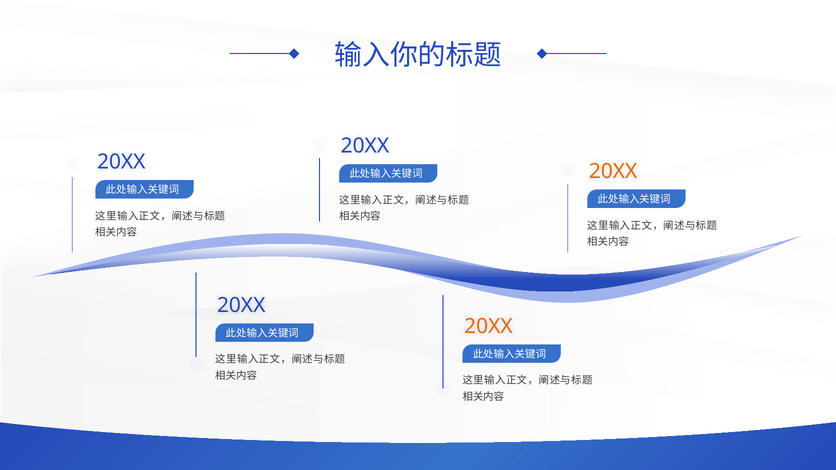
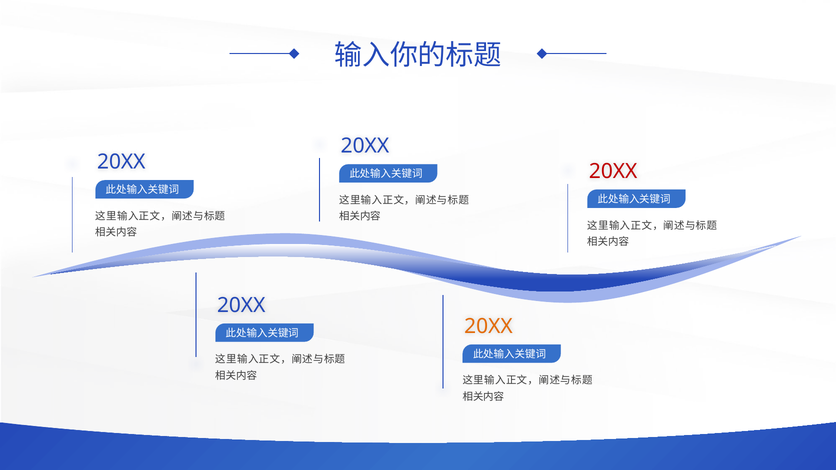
20XX at (613, 171) colour: orange -> red
